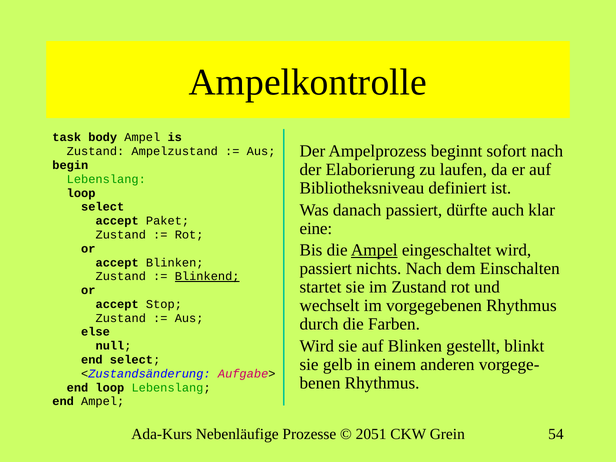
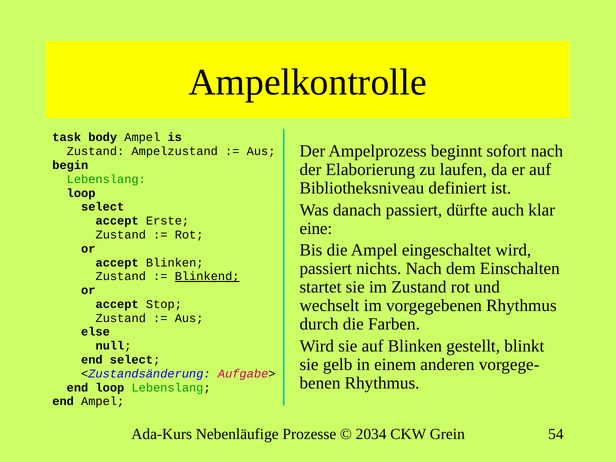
Paket: Paket -> Erste
Ampel at (374, 250) underline: present -> none
2051: 2051 -> 2034
